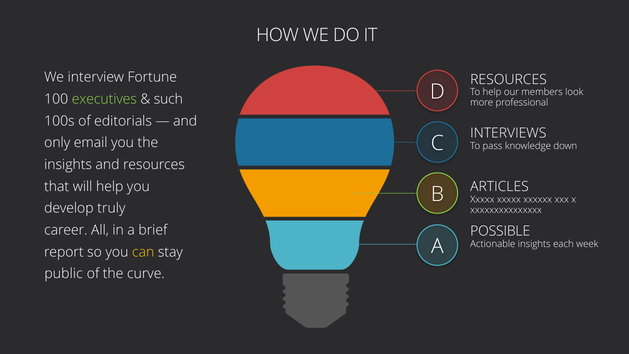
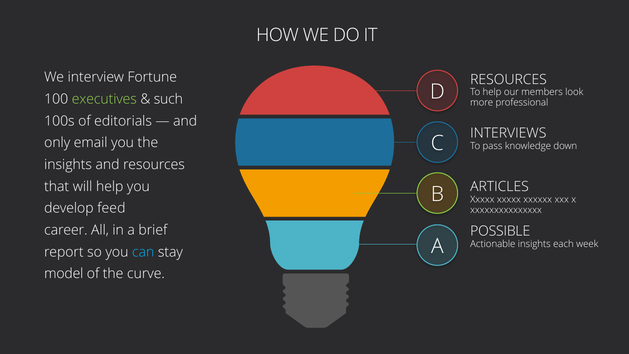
truly: truly -> feed
can colour: yellow -> light blue
public: public -> model
